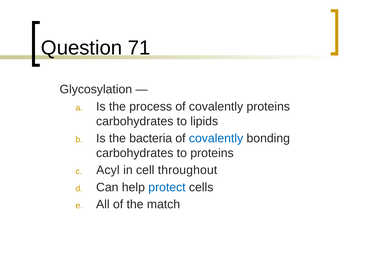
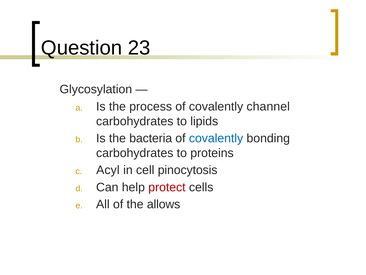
71: 71 -> 23
covalently proteins: proteins -> channel
throughout: throughout -> pinocytosis
protect colour: blue -> red
match: match -> allows
